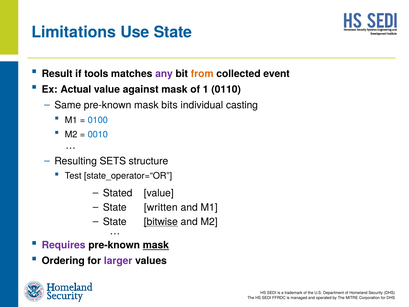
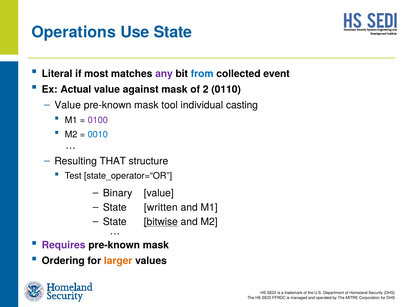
Limitations: Limitations -> Operations
Result: Result -> Literal
tools: tools -> most
from colour: orange -> blue
1: 1 -> 2
Same at (68, 105): Same -> Value
bits: bits -> tool
0100 colour: blue -> purple
SETS: SETS -> THAT
Stated: Stated -> Binary
mask at (156, 245) underline: present -> none
larger colour: purple -> orange
